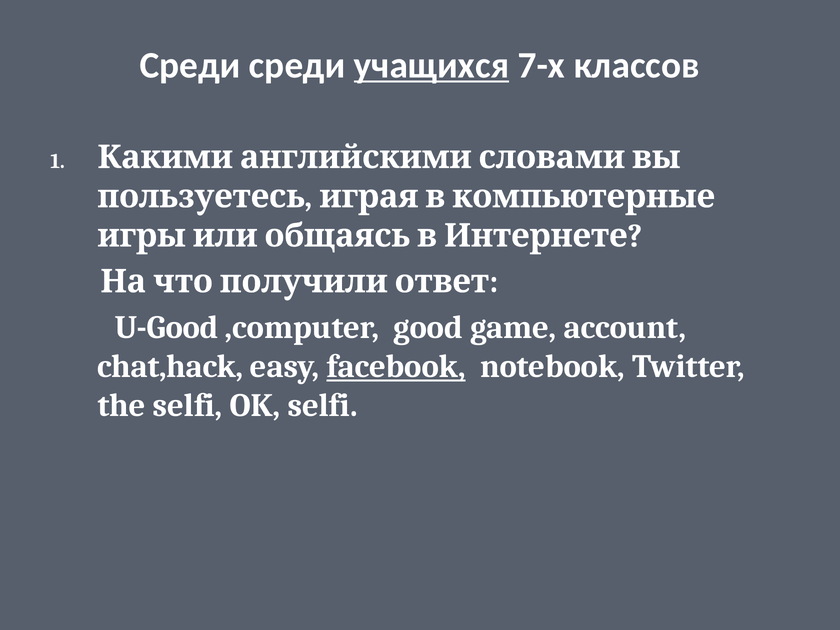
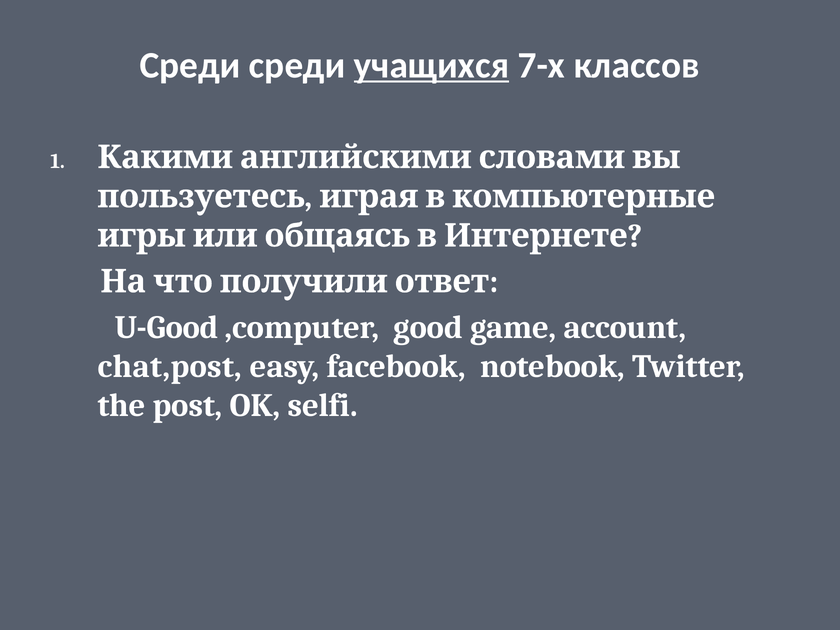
chat,hack: chat,hack -> chat,post
facebook underline: present -> none
the selfi: selfi -> post
